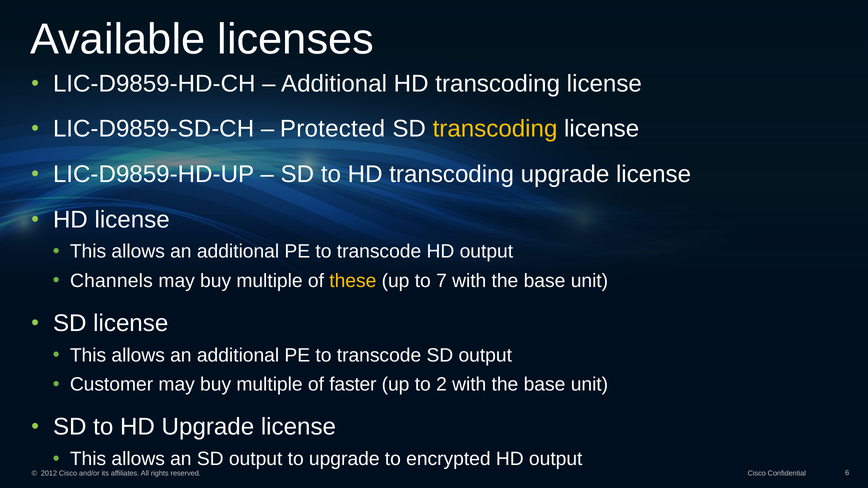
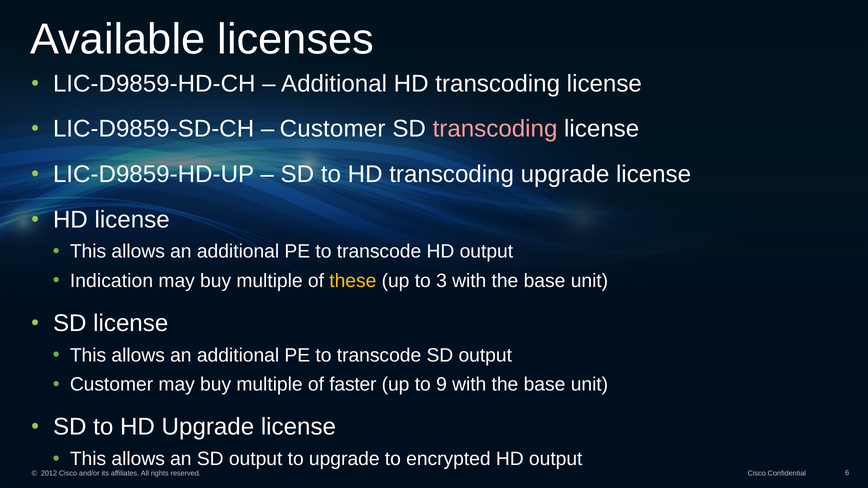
Protected at (333, 129): Protected -> Customer
transcoding at (495, 129) colour: yellow -> pink
Channels: Channels -> Indication
7: 7 -> 3
2: 2 -> 9
